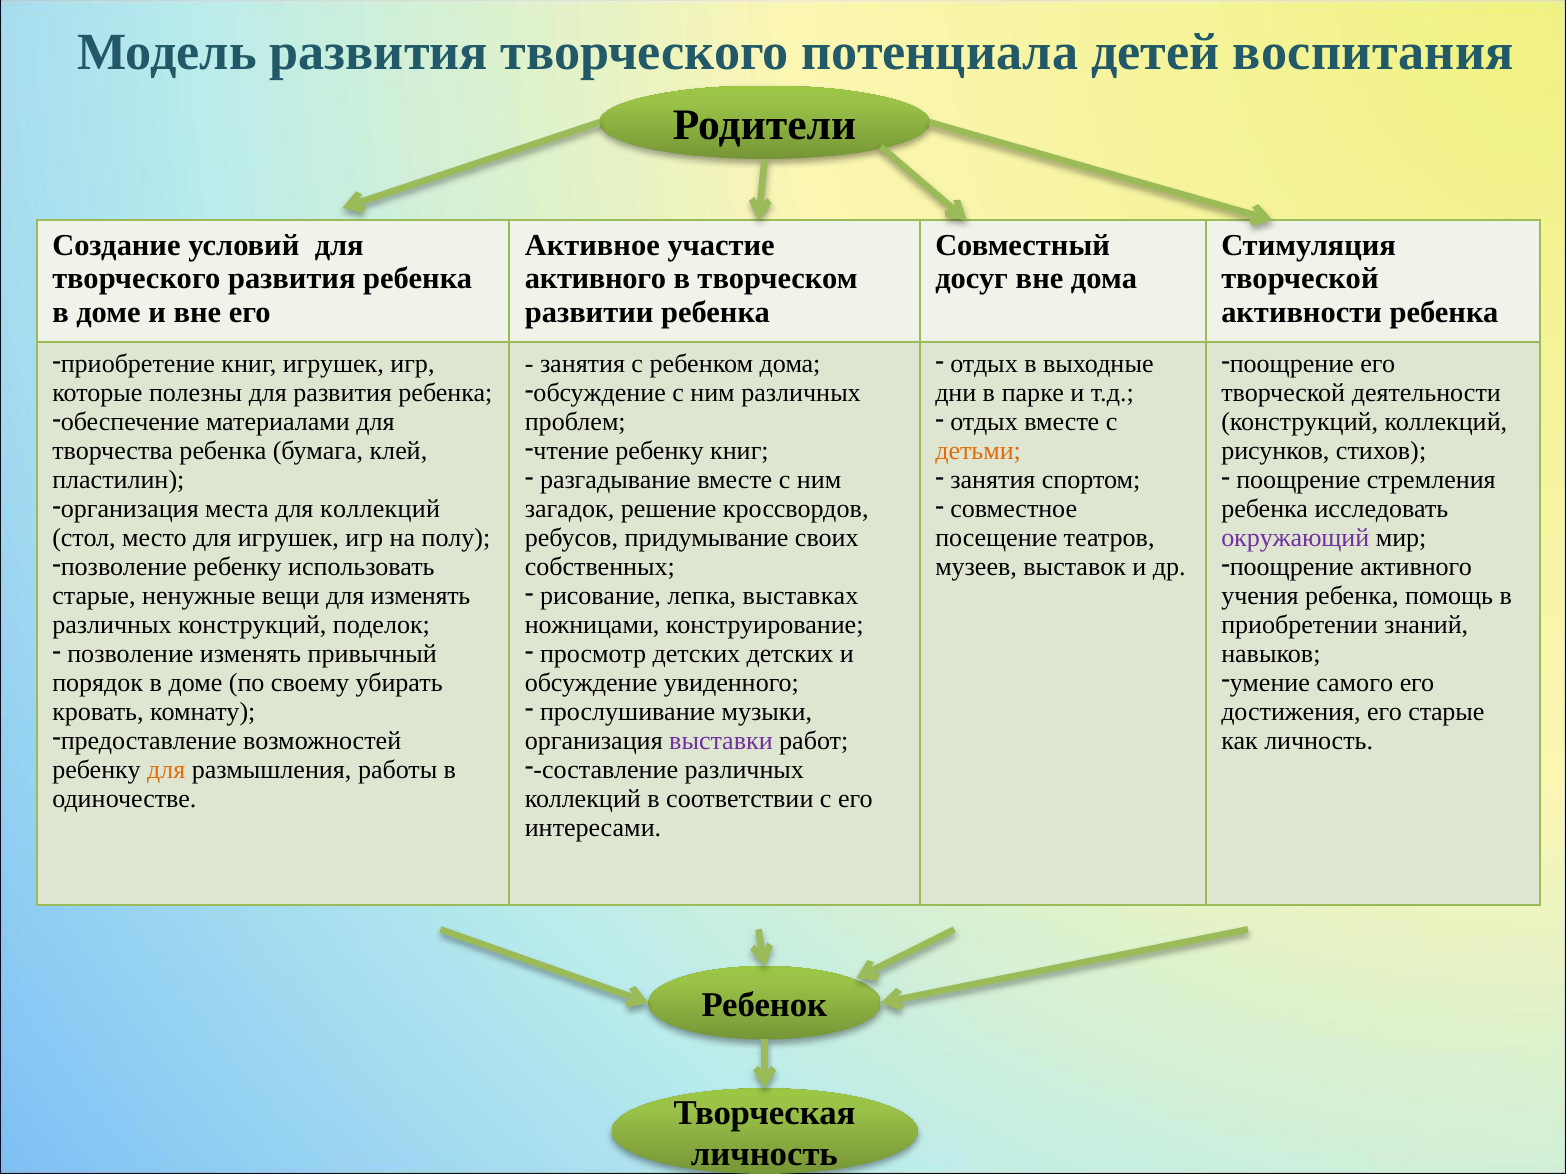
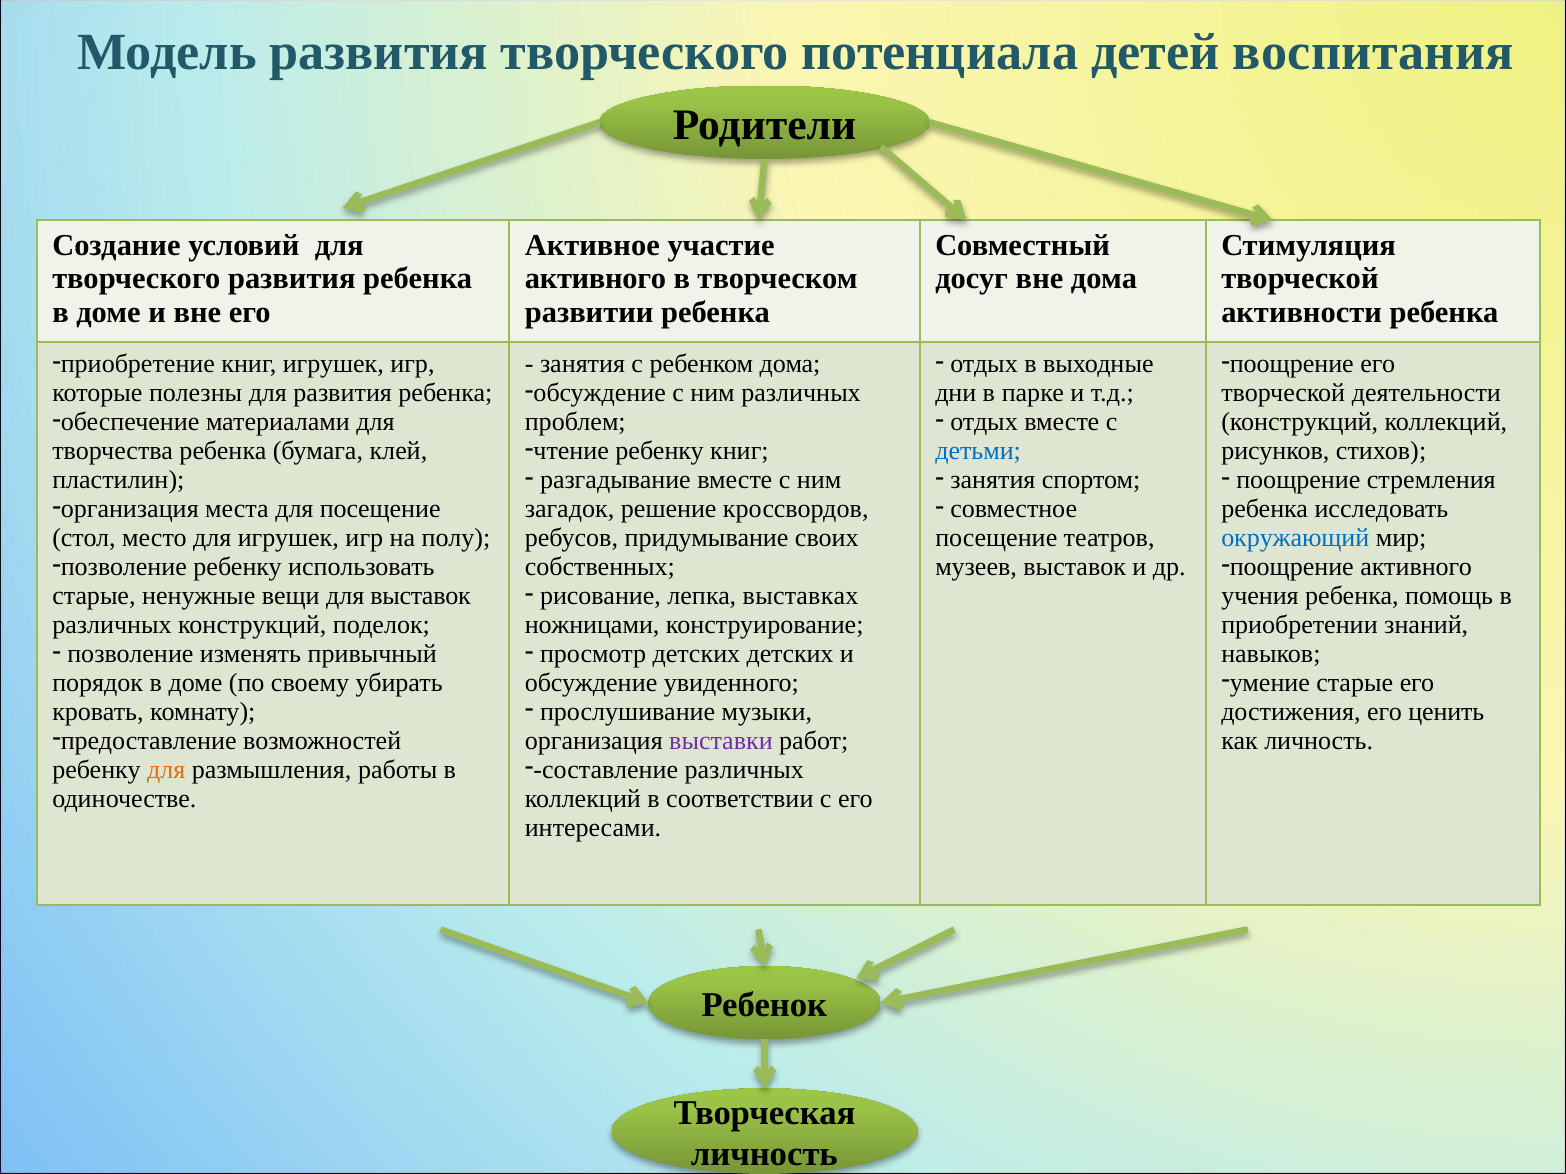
детьми colour: orange -> blue
для коллекций: коллекций -> посещение
окружающий colour: purple -> blue
для изменять: изменять -> выставок
умение самого: самого -> старые
его старые: старые -> ценить
